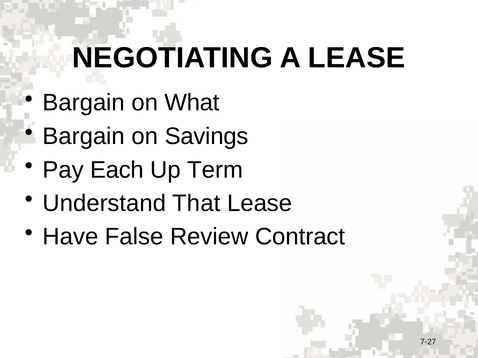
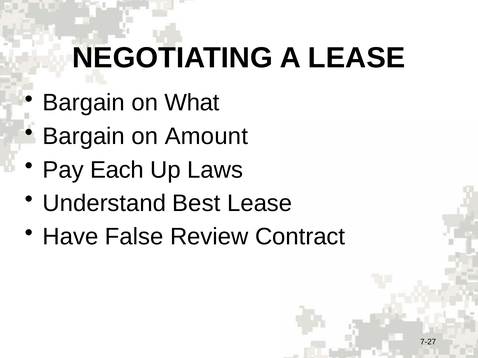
Savings: Savings -> Amount
Term: Term -> Laws
That: That -> Best
